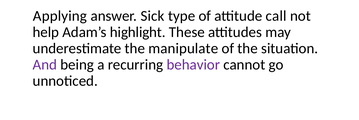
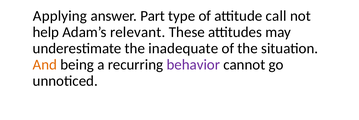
Sick: Sick -> Part
highlight: highlight -> relevant
manipulate: manipulate -> inadequate
And colour: purple -> orange
